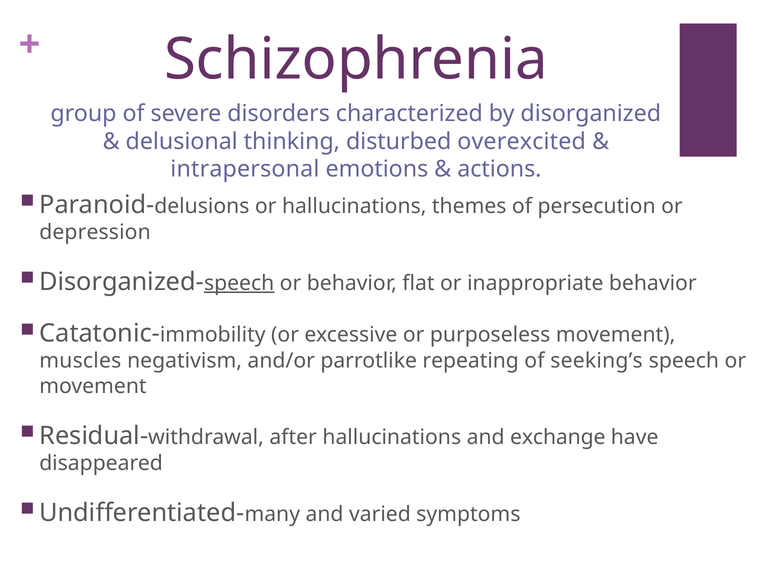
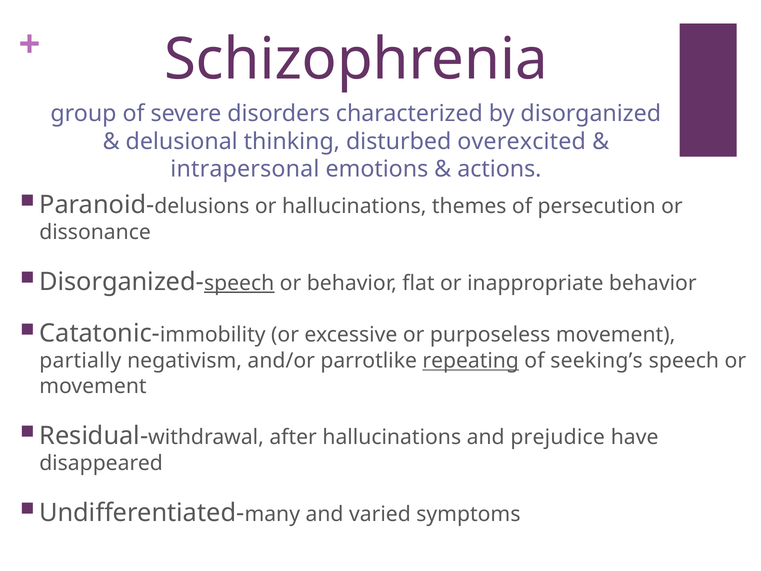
depression: depression -> dissonance
muscles: muscles -> partially
repeating underline: none -> present
exchange: exchange -> prejudice
